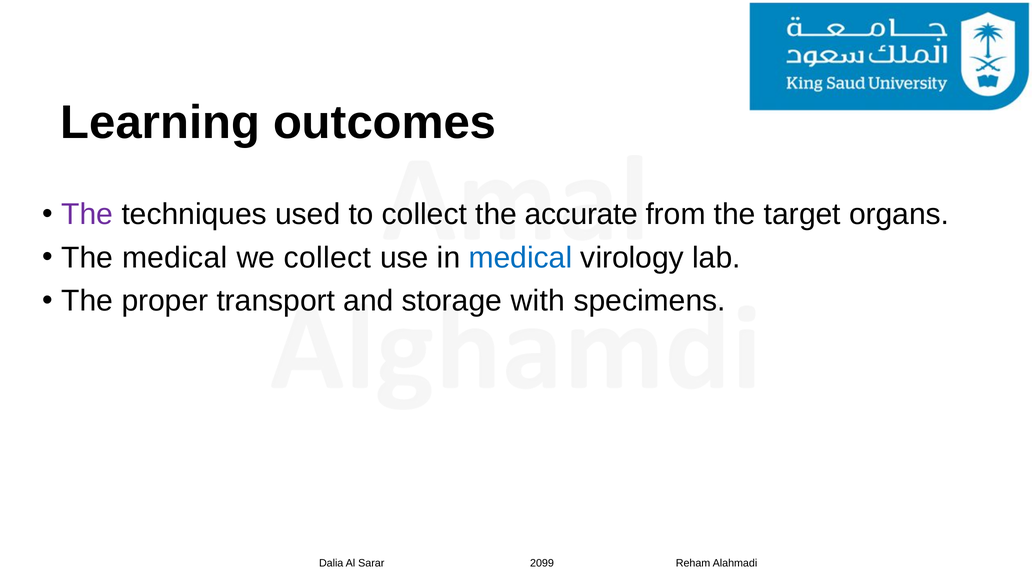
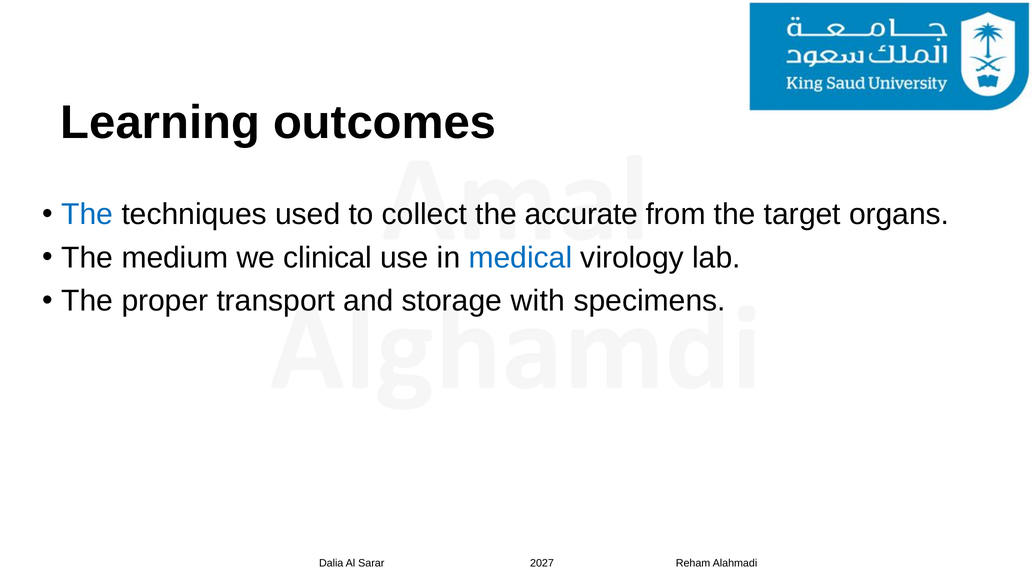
The at (87, 215) colour: purple -> blue
The medical: medical -> medium
we collect: collect -> clinical
2099: 2099 -> 2027
